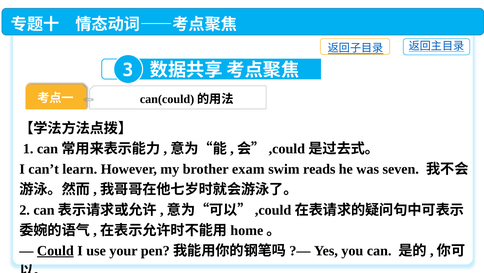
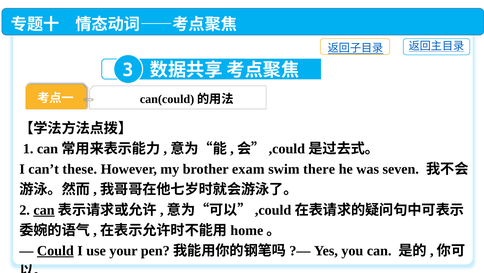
learn: learn -> these
reads: reads -> there
can at (44, 209) underline: none -> present
